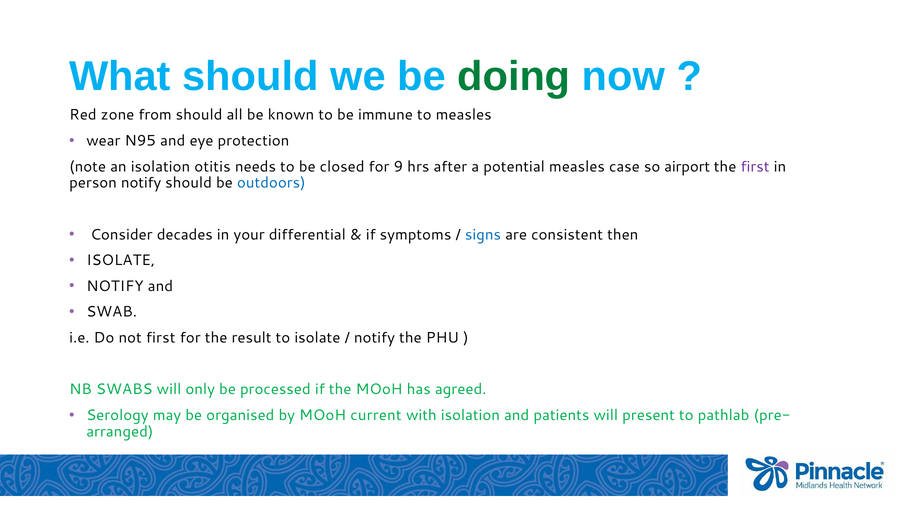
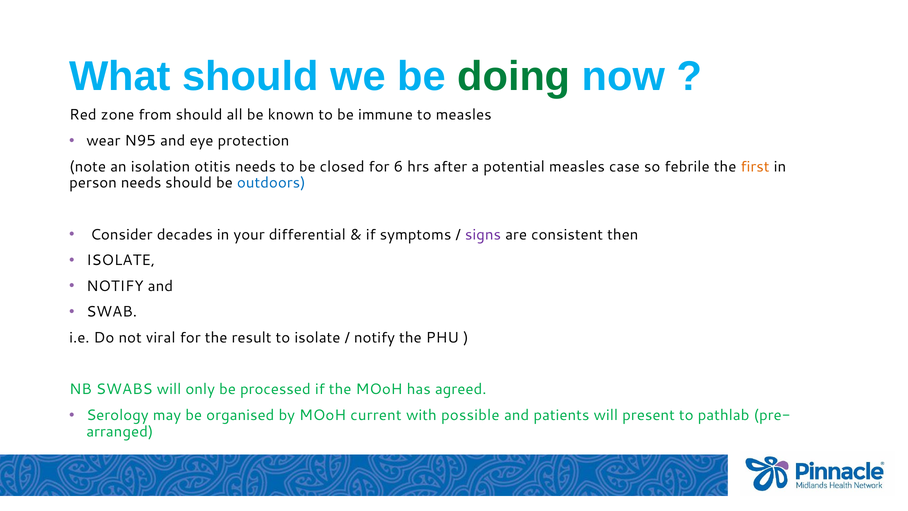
9: 9 -> 6
airport: airport -> febrile
first at (755, 167) colour: purple -> orange
person notify: notify -> needs
signs colour: blue -> purple
not first: first -> viral
with isolation: isolation -> possible
